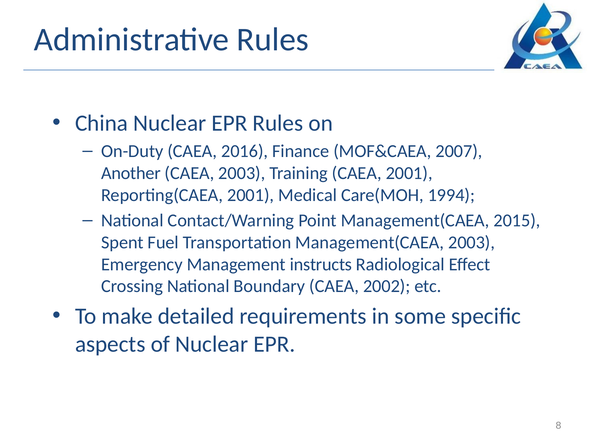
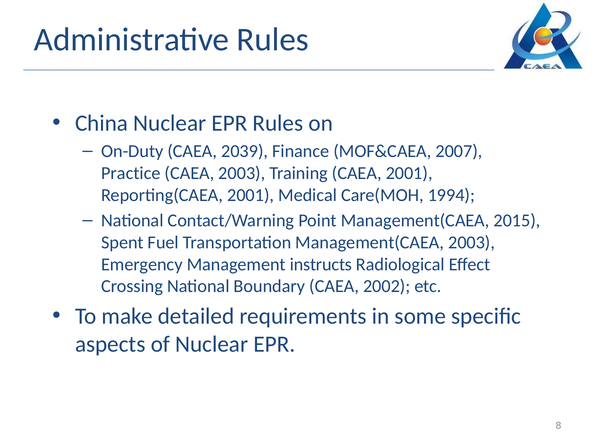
2016: 2016 -> 2039
Another: Another -> Practice
